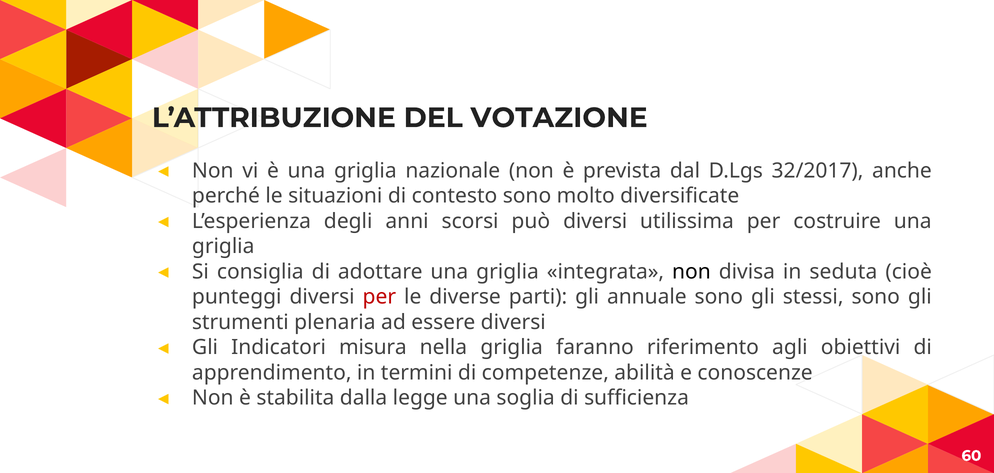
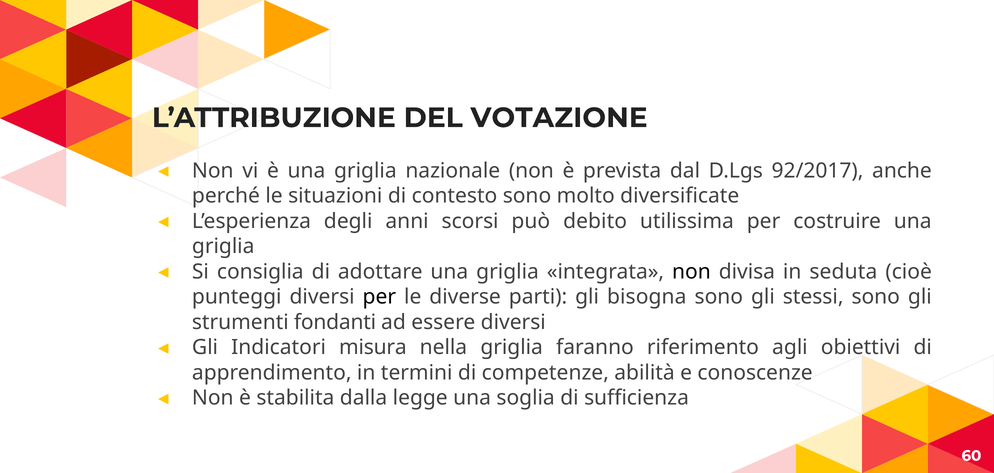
32/2017: 32/2017 -> 92/2017
può diversi: diversi -> debito
per at (379, 297) colour: red -> black
annuale: annuale -> bisogna
plenaria: plenaria -> fondanti
